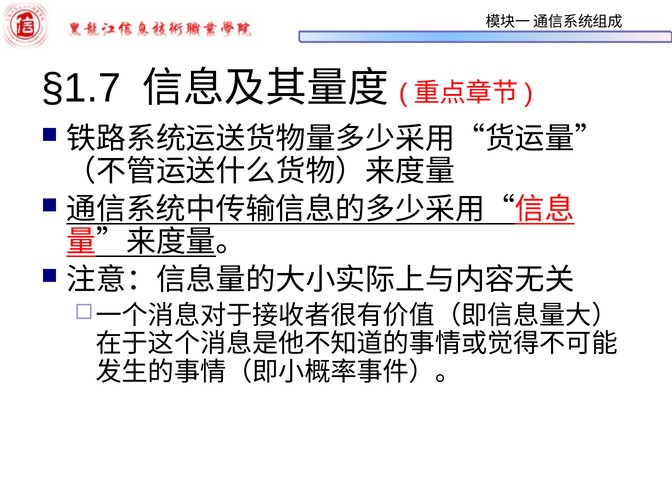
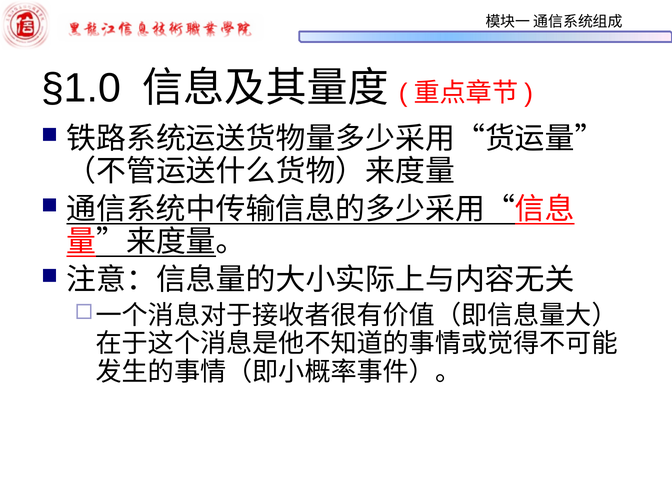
§1.7: §1.7 -> §1.0
